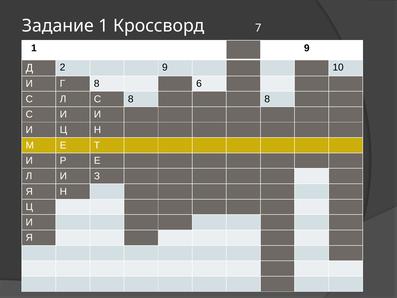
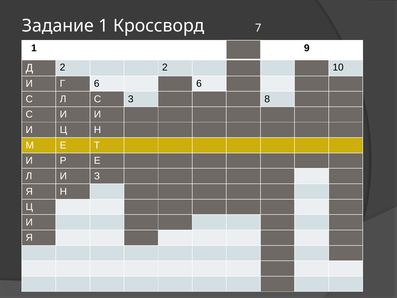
2 9: 9 -> 2
Г 8: 8 -> 6
С 8: 8 -> 3
